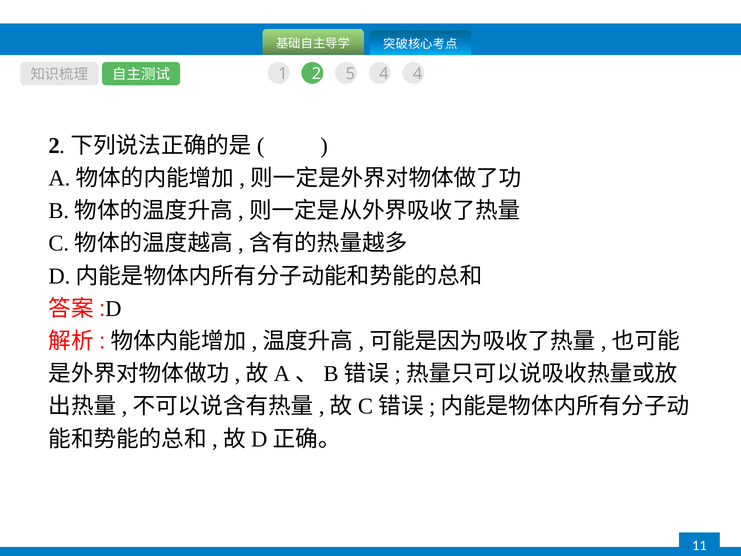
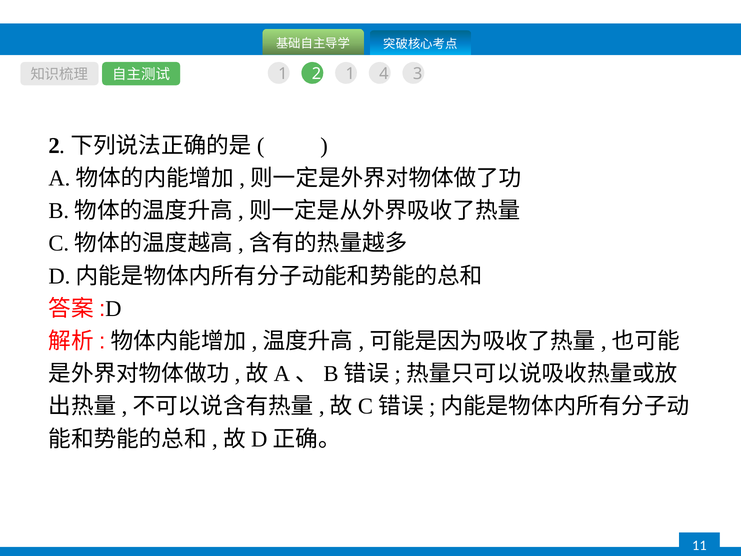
2 5: 5 -> 1
4 4: 4 -> 3
